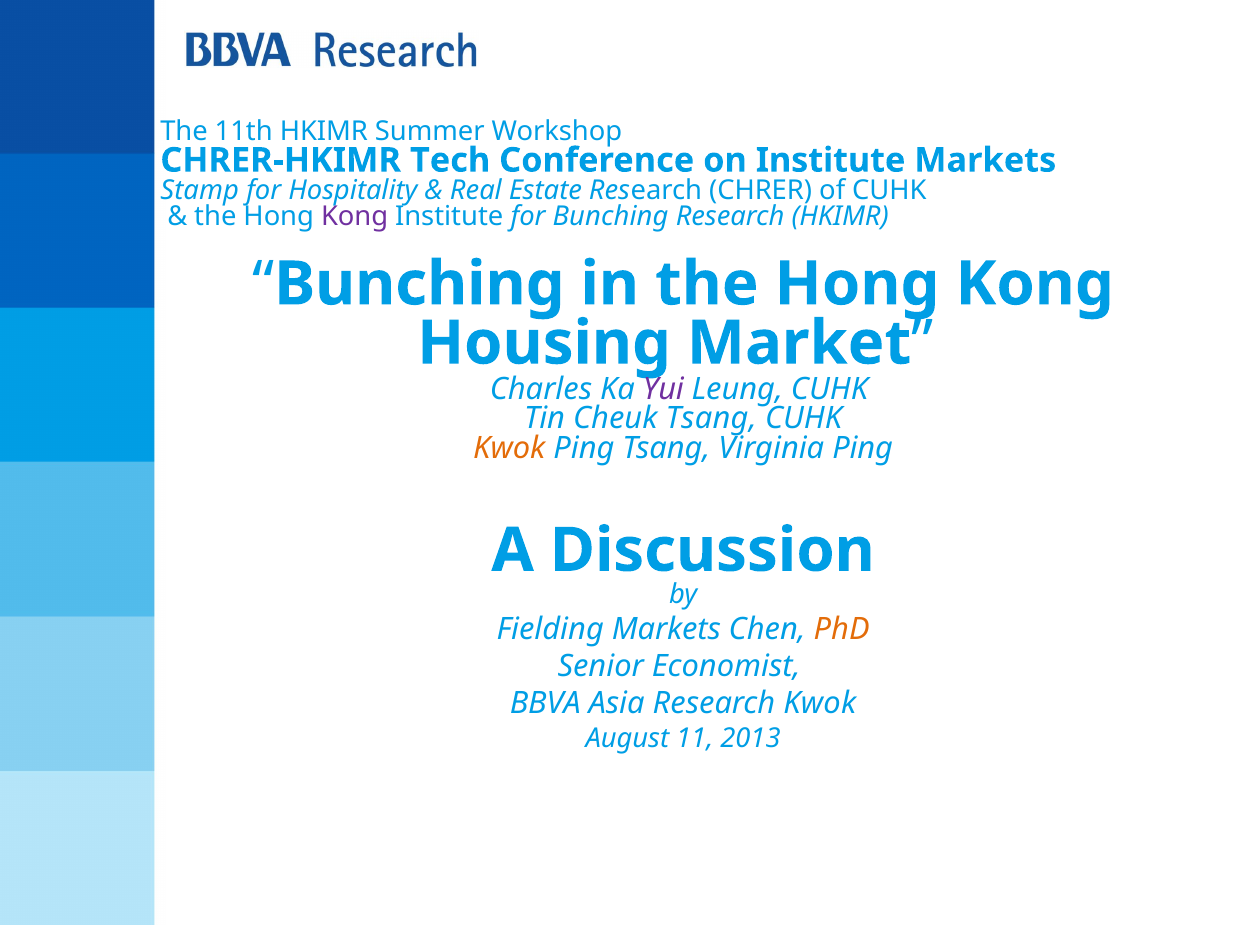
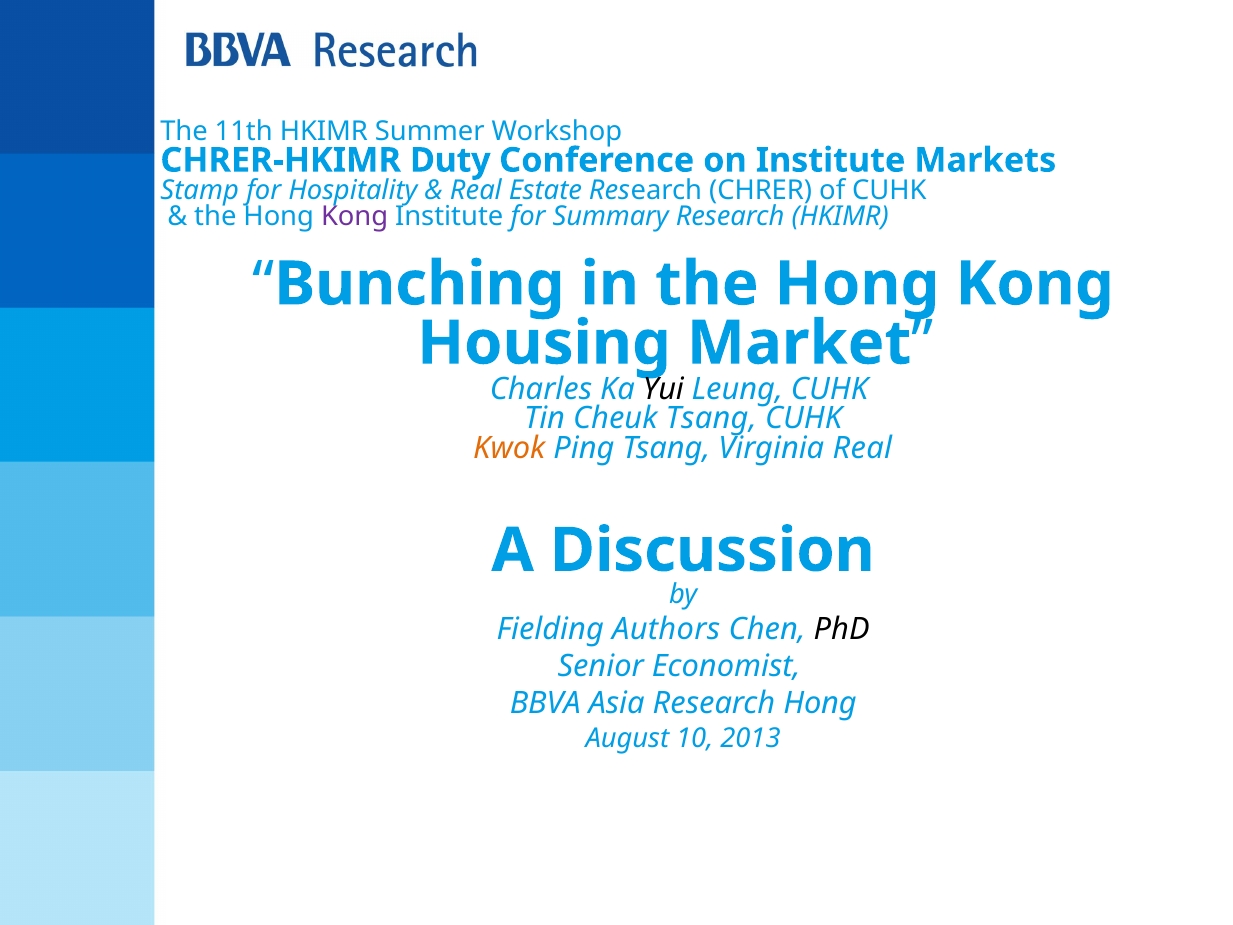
Tech: Tech -> Duty
for Bunching: Bunching -> Summary
Yui colour: purple -> black
Virginia Ping: Ping -> Real
Fielding Markets: Markets -> Authors
PhD colour: orange -> black
Research Kwok: Kwok -> Hong
11: 11 -> 10
